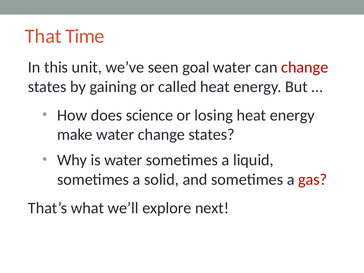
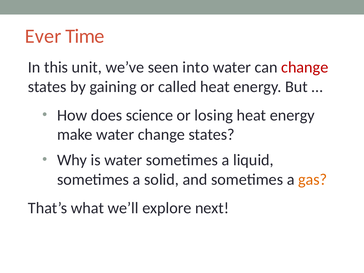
That: That -> Ever
goal: goal -> into
gas colour: red -> orange
